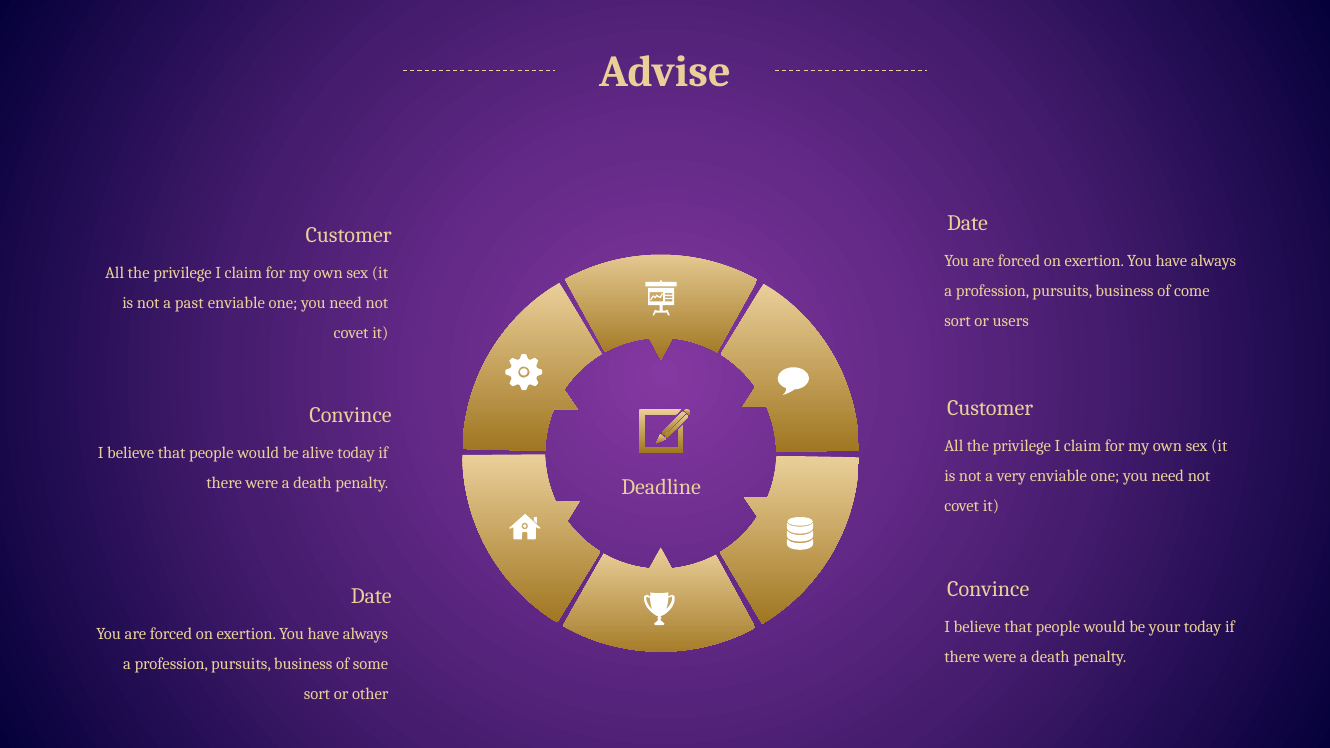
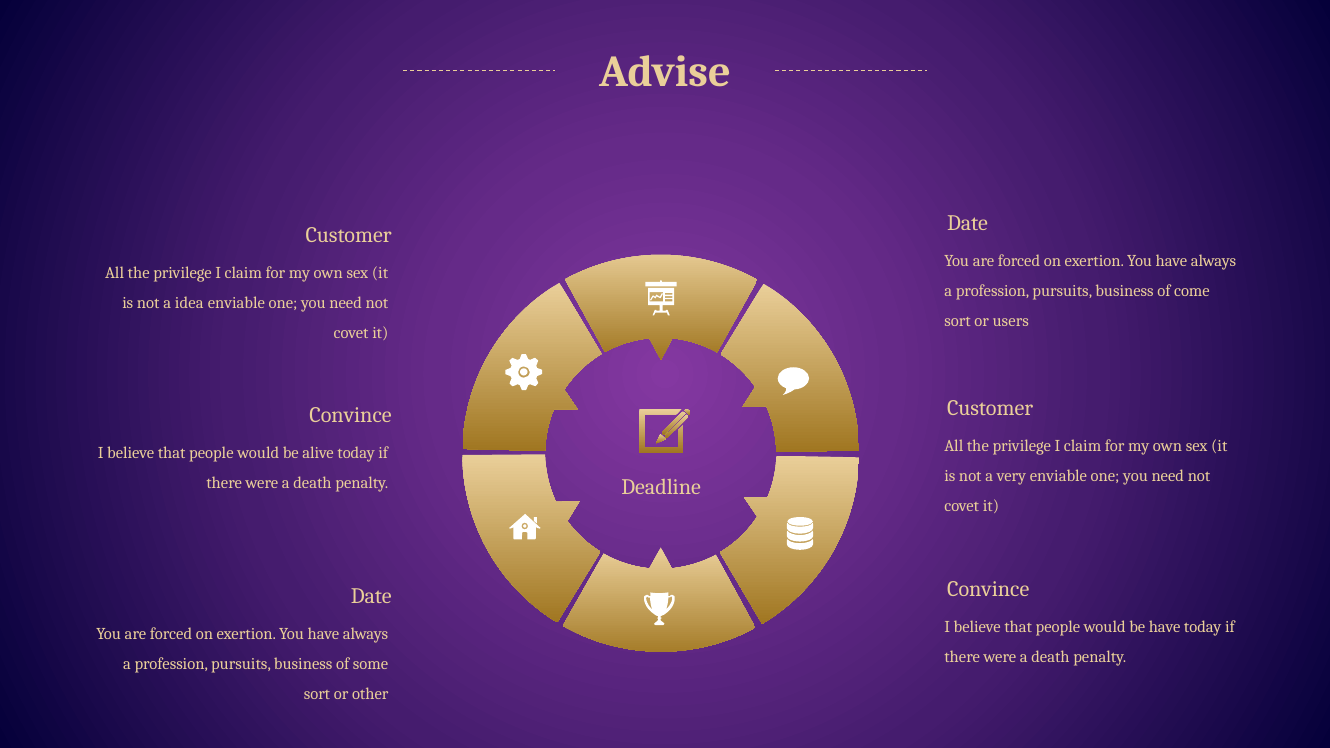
past: past -> idea
be your: your -> have
